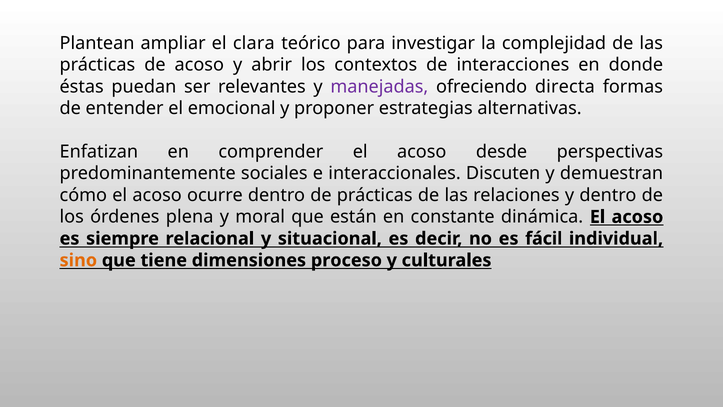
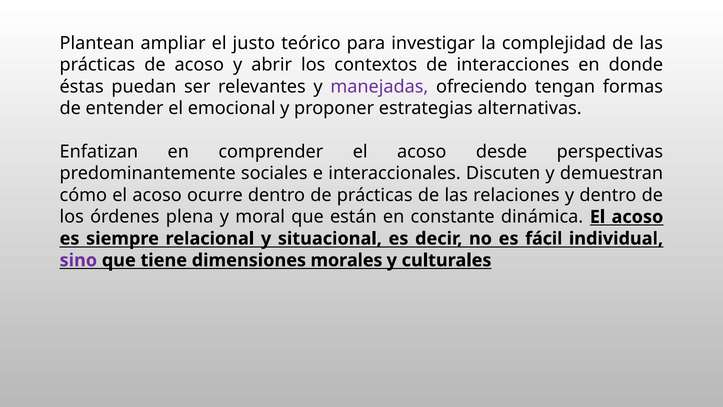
clara: clara -> justo
directa: directa -> tengan
sino colour: orange -> purple
proceso: proceso -> morales
